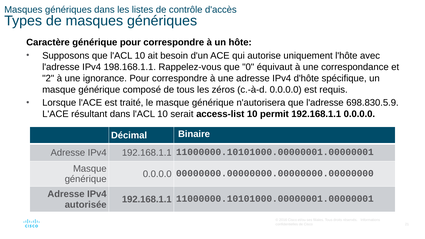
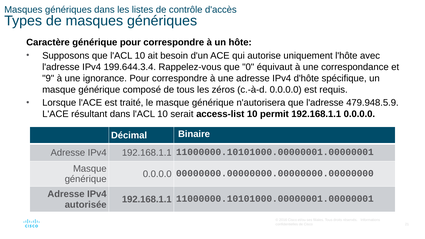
198.168.1.1: 198.168.1.1 -> 199.644.3.4
2: 2 -> 9
698.830.5.9: 698.830.5.9 -> 479.948.5.9
